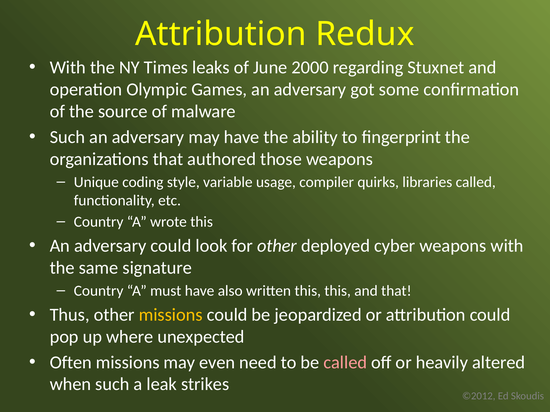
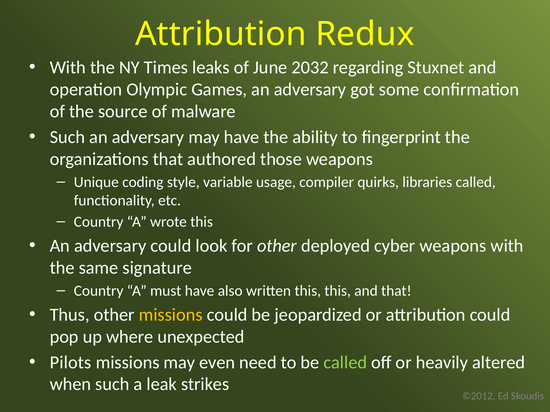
2000: 2000 -> 2032
Often: Often -> Pilots
called at (345, 363) colour: pink -> light green
